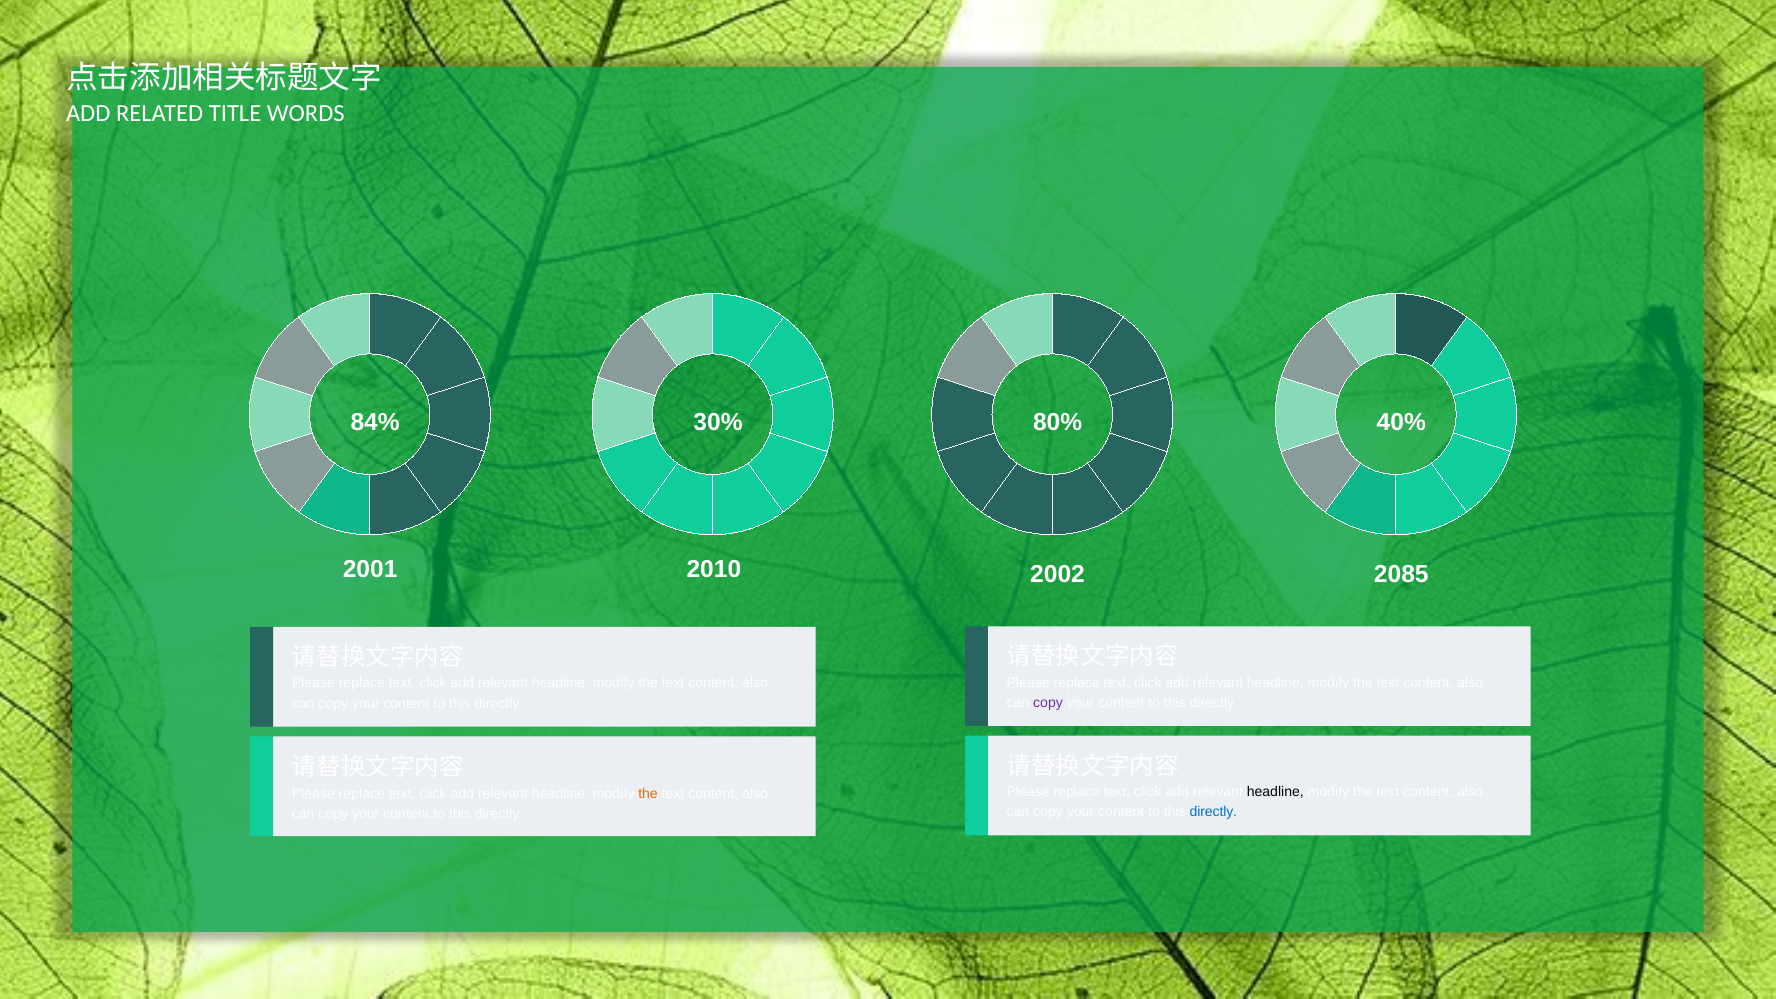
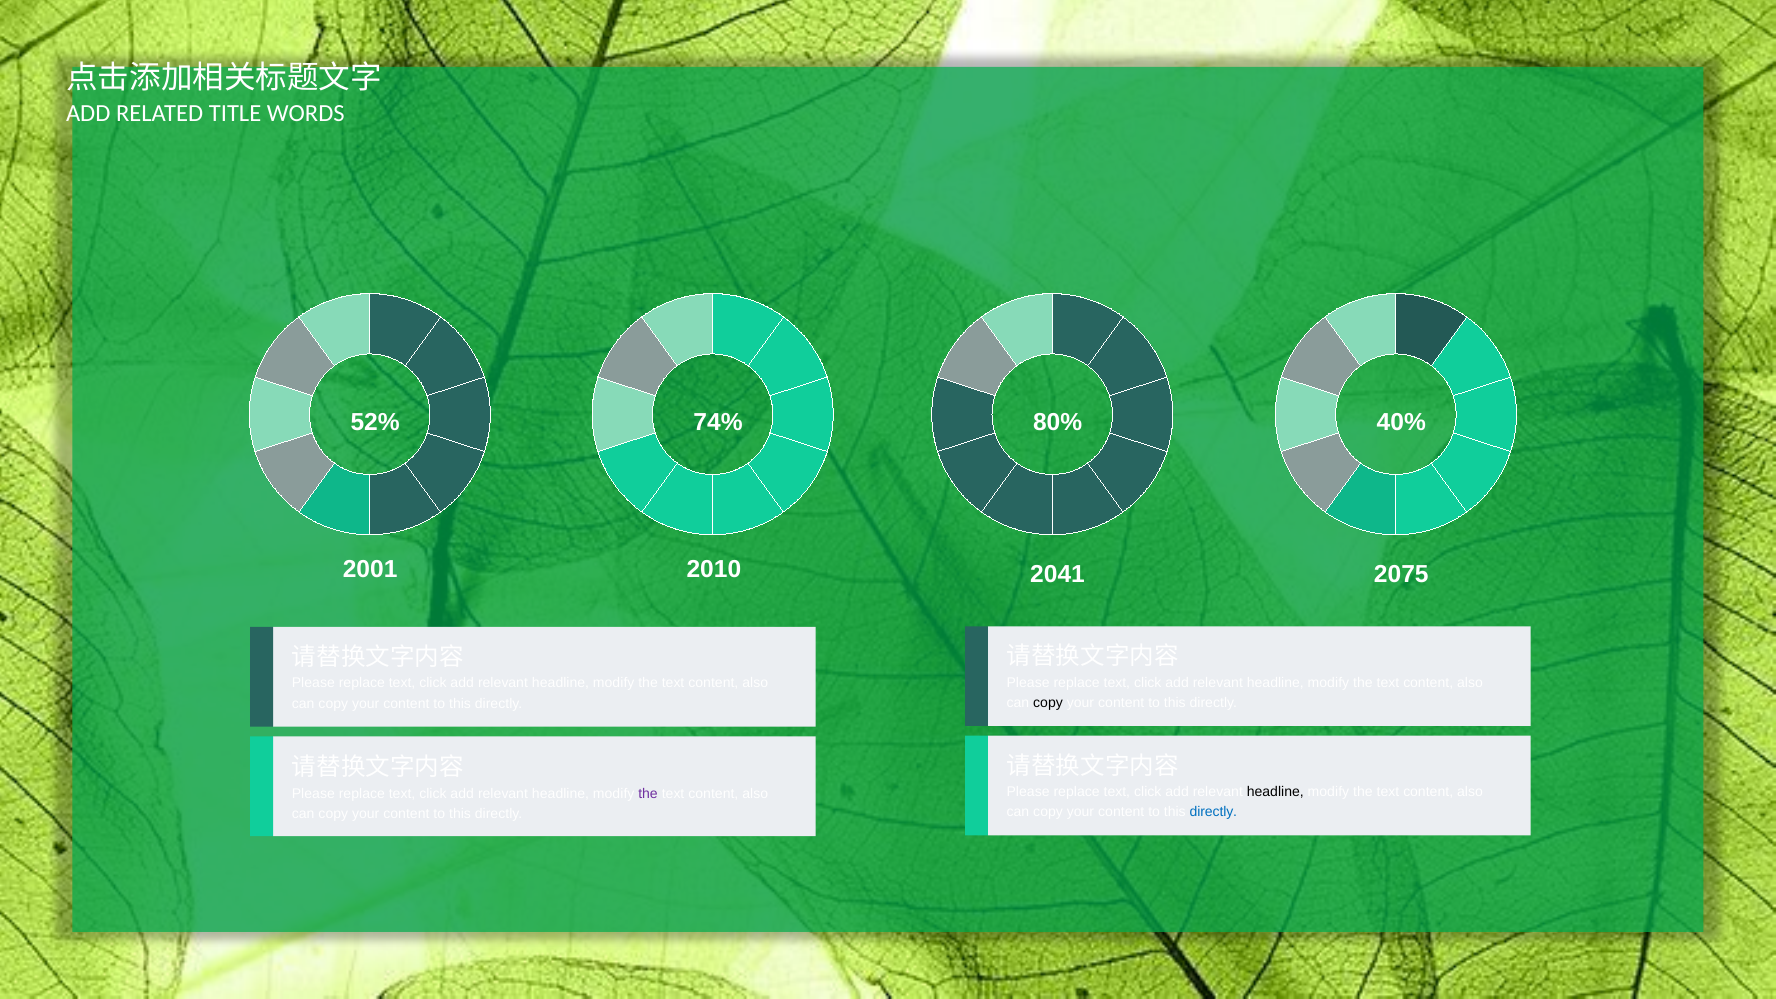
84%: 84% -> 52%
30%: 30% -> 74%
2002: 2002 -> 2041
2085: 2085 -> 2075
copy at (1048, 703) colour: purple -> black
the at (648, 794) colour: orange -> purple
